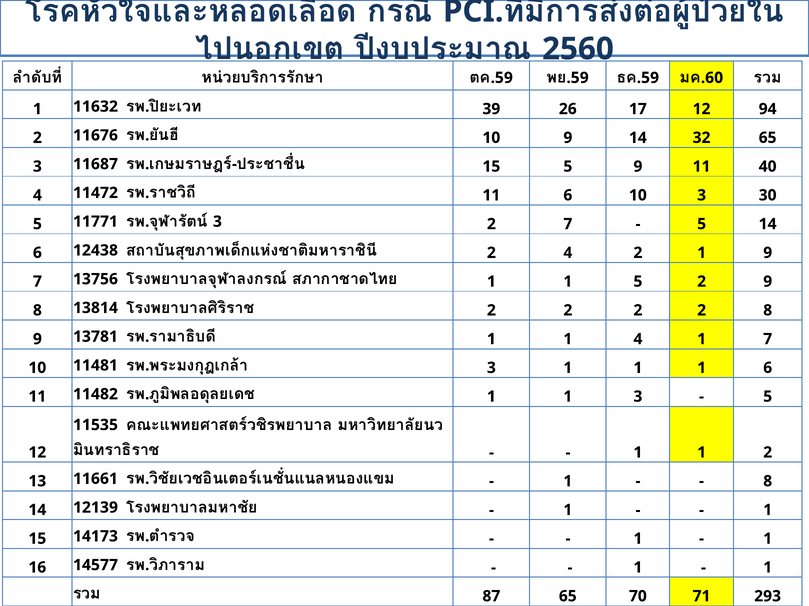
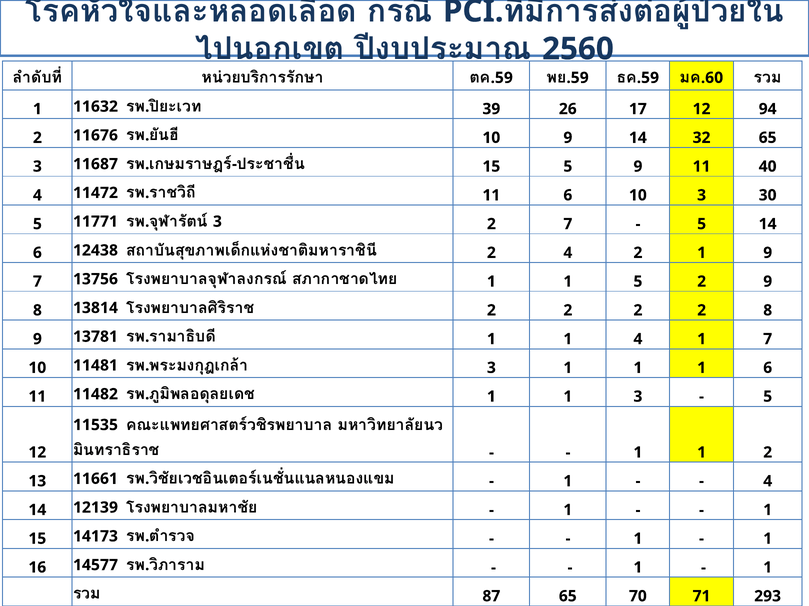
8 at (768, 482): 8 -> 4
